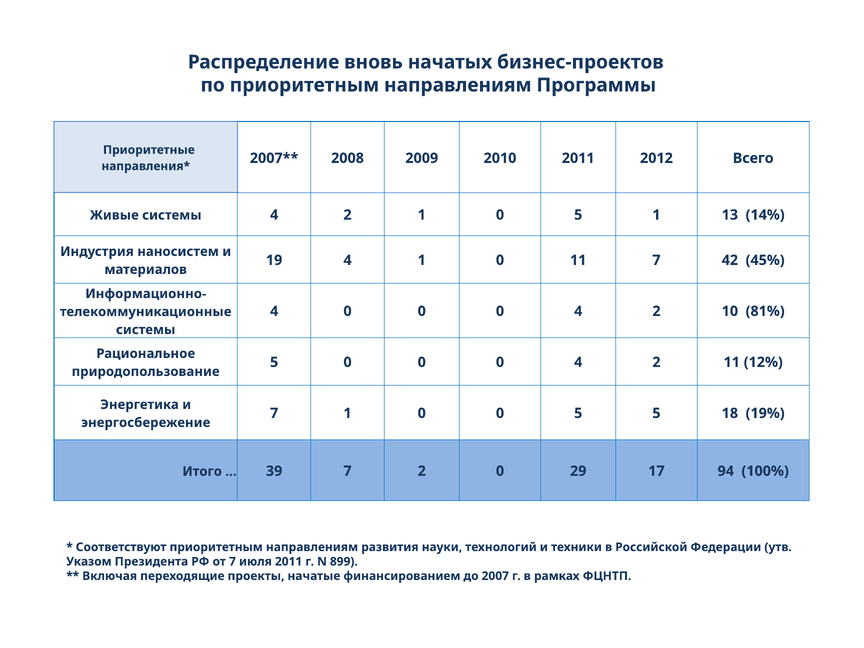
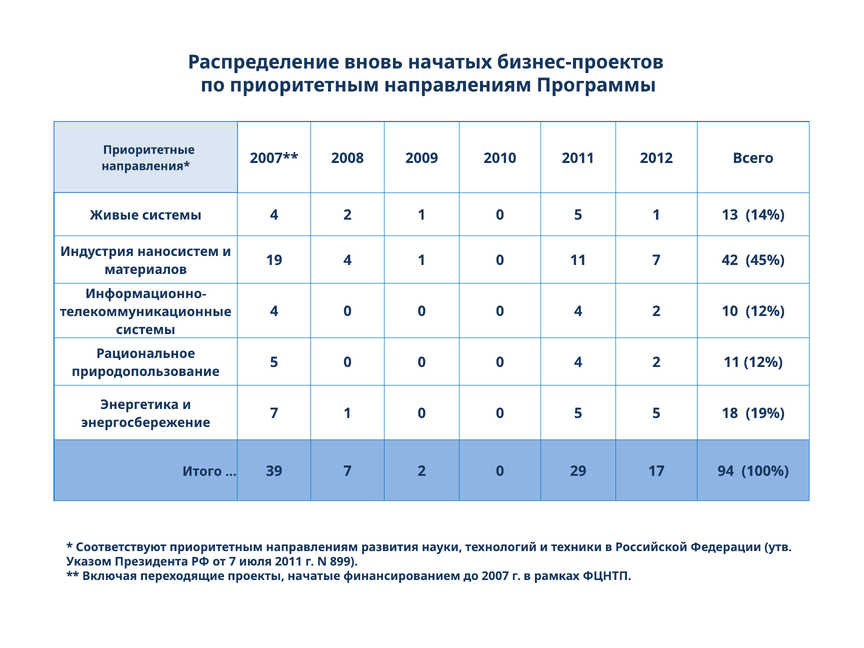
10 81%: 81% -> 12%
